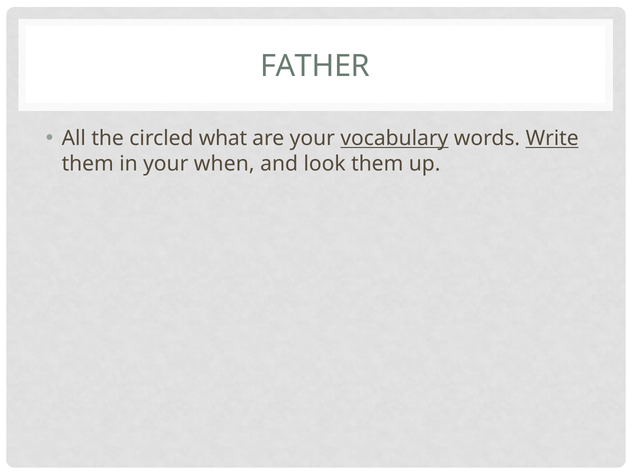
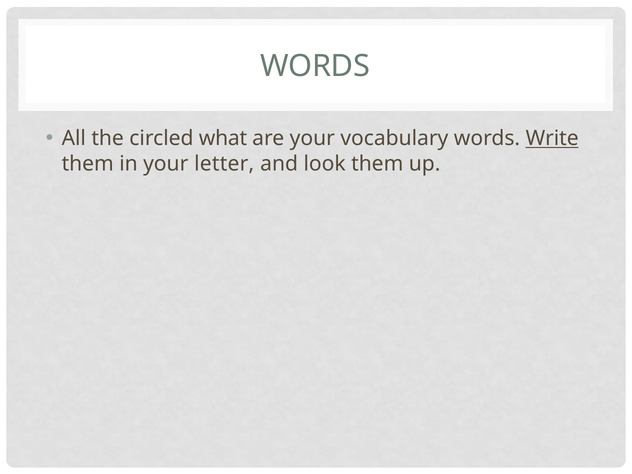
FATHER at (315, 66): FATHER -> WORDS
vocabulary underline: present -> none
when: when -> letter
